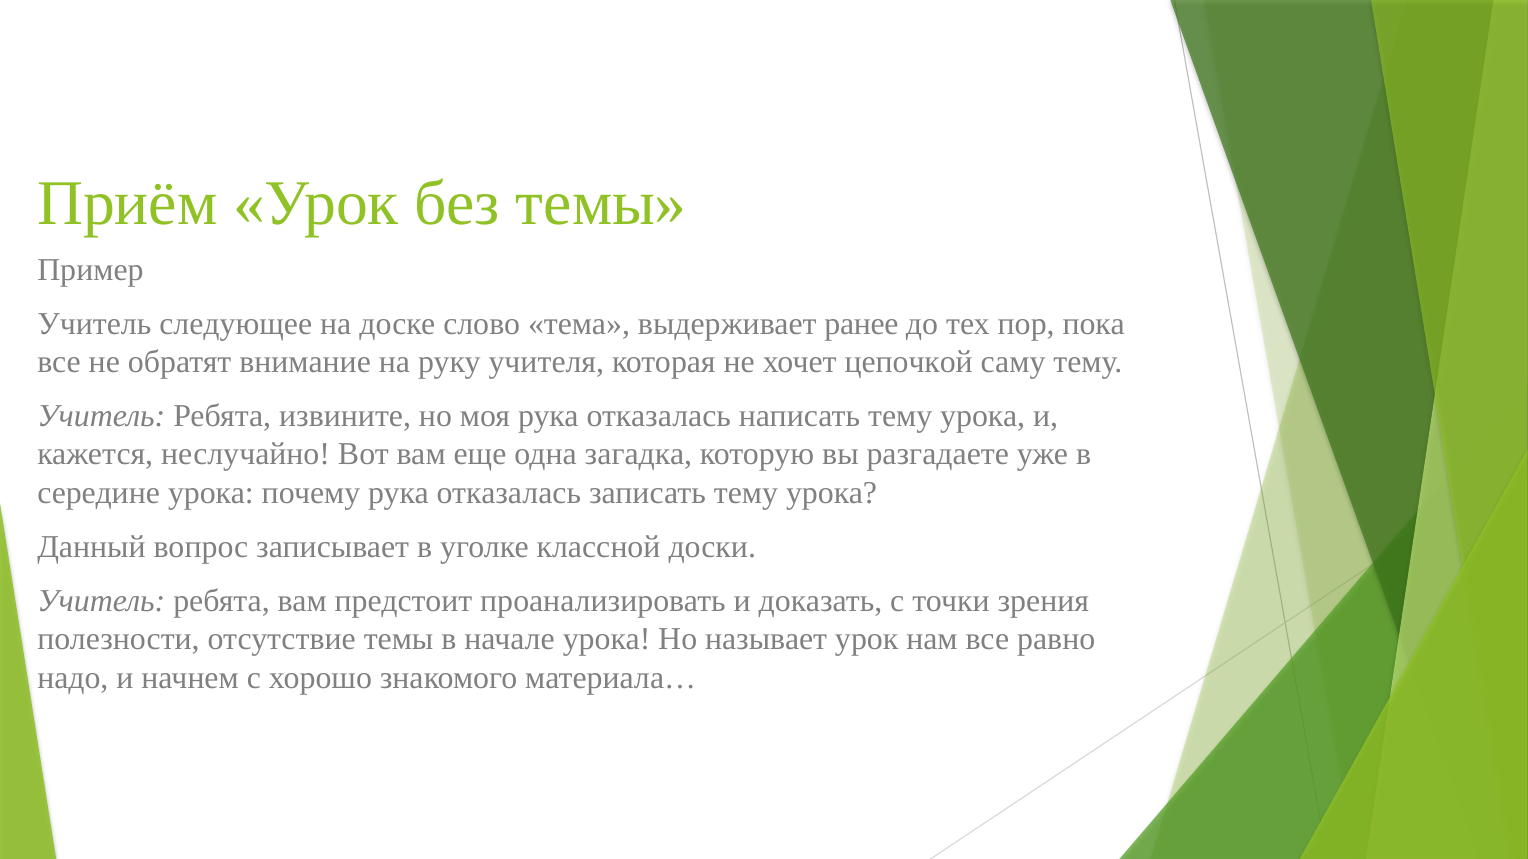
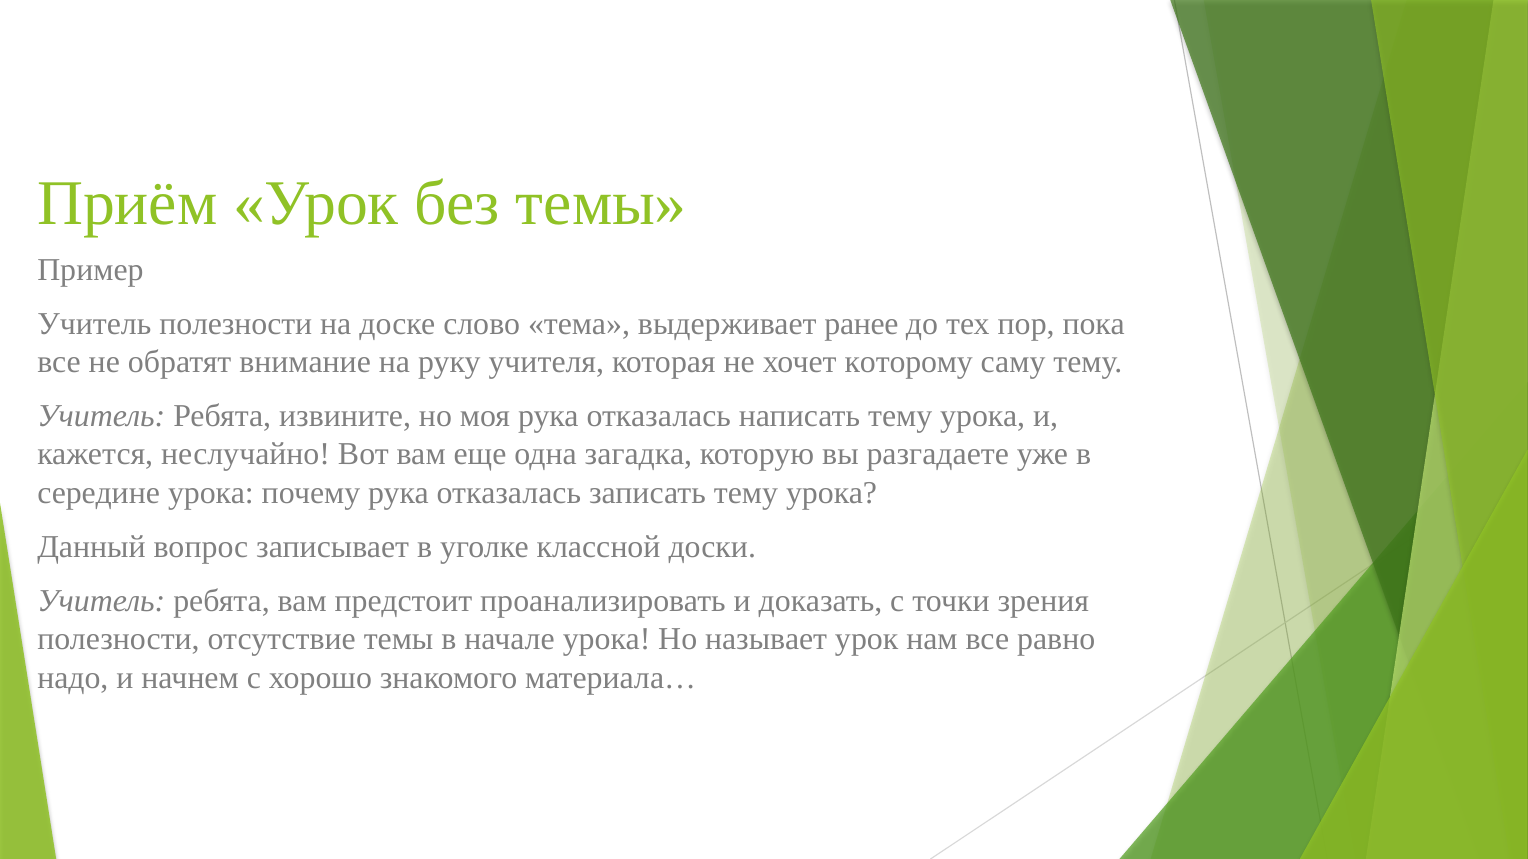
Учитель следующее: следующее -> полезности
цепочкой: цепочкой -> которому
